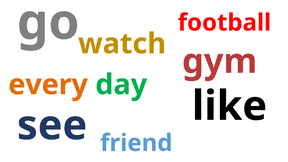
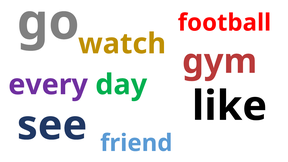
every colour: orange -> purple
